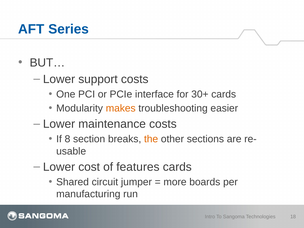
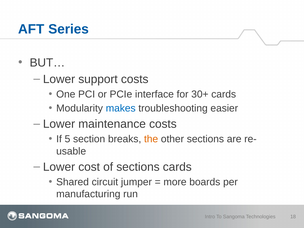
makes colour: orange -> blue
8: 8 -> 5
of features: features -> sections
